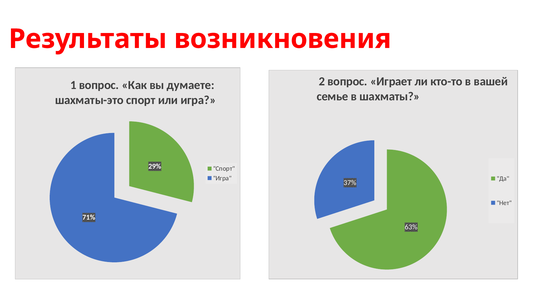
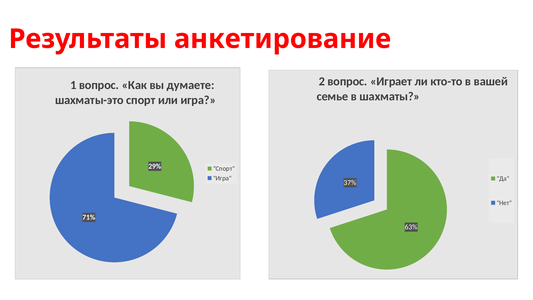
возникновения: возникновения -> анкетирование
